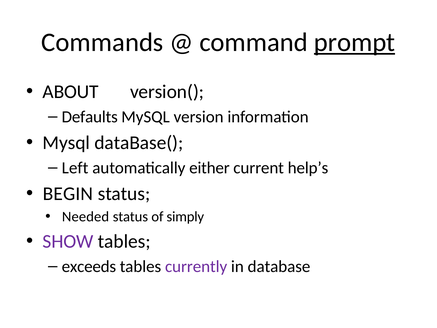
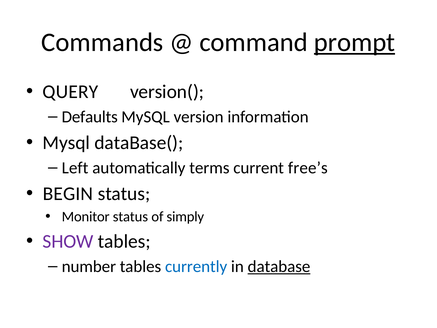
ABOUT: ABOUT -> QUERY
either: either -> terms
help’s: help’s -> free’s
Needed: Needed -> Monitor
exceeds: exceeds -> number
currently colour: purple -> blue
database underline: none -> present
